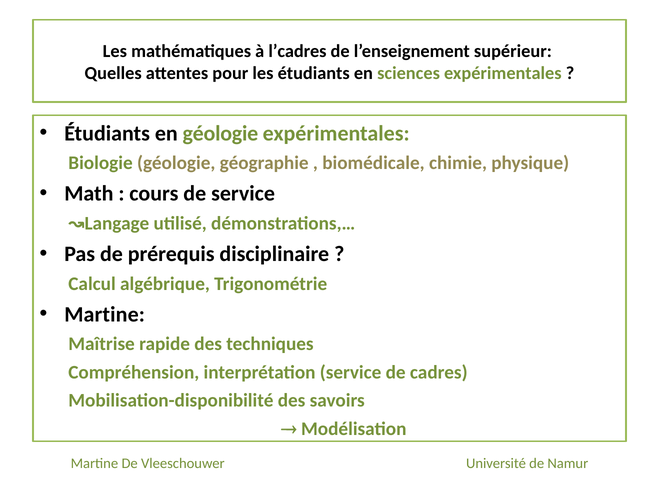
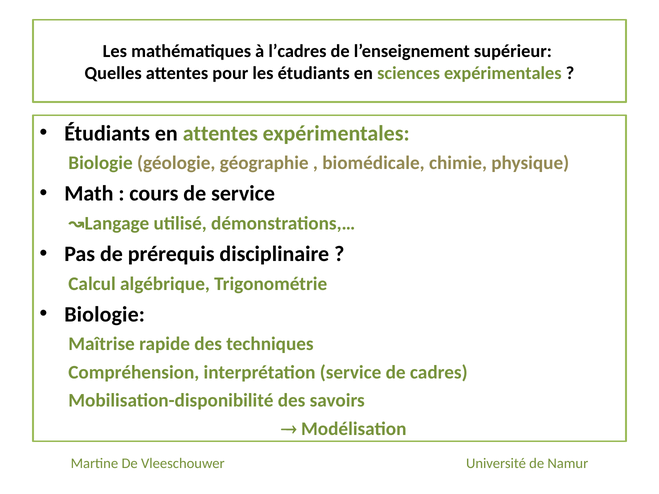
en géologie: géologie -> attentes
Martine at (105, 315): Martine -> Biologie
